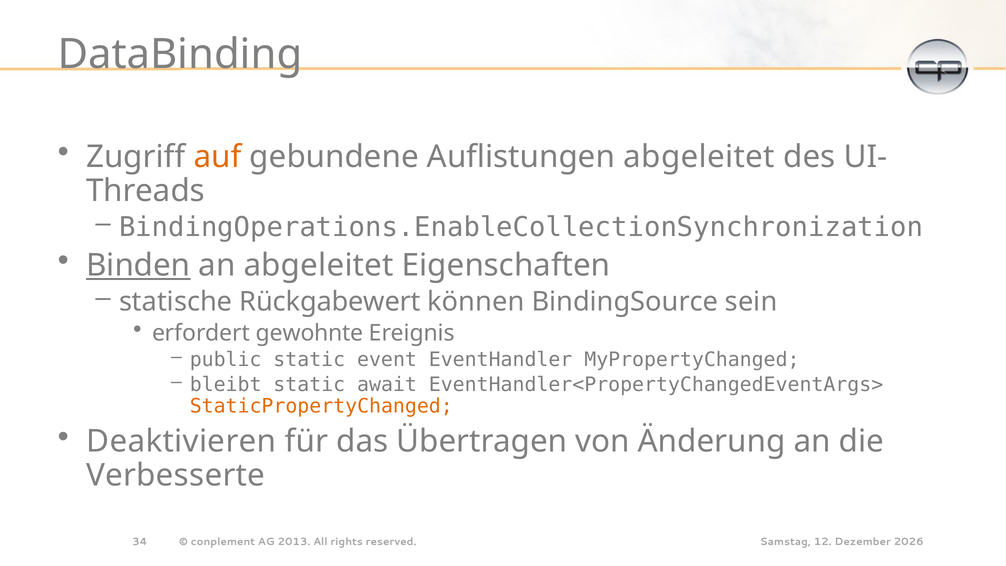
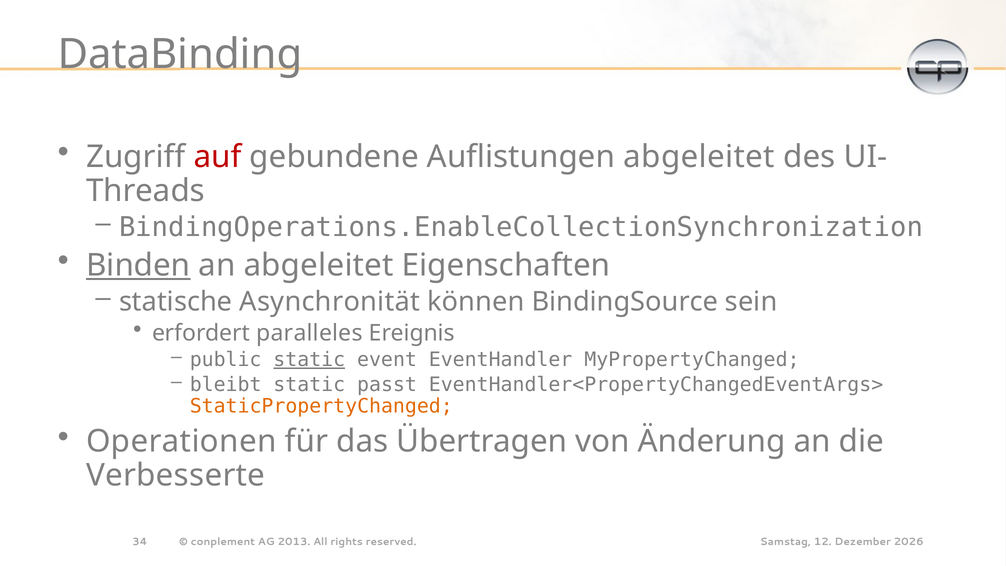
auf colour: orange -> red
Rückgabewert: Rückgabewert -> Asynchronität
gewohnte: gewohnte -> paralleles
static at (309, 360) underline: none -> present
await: await -> passt
Deaktivieren: Deaktivieren -> Operationen
